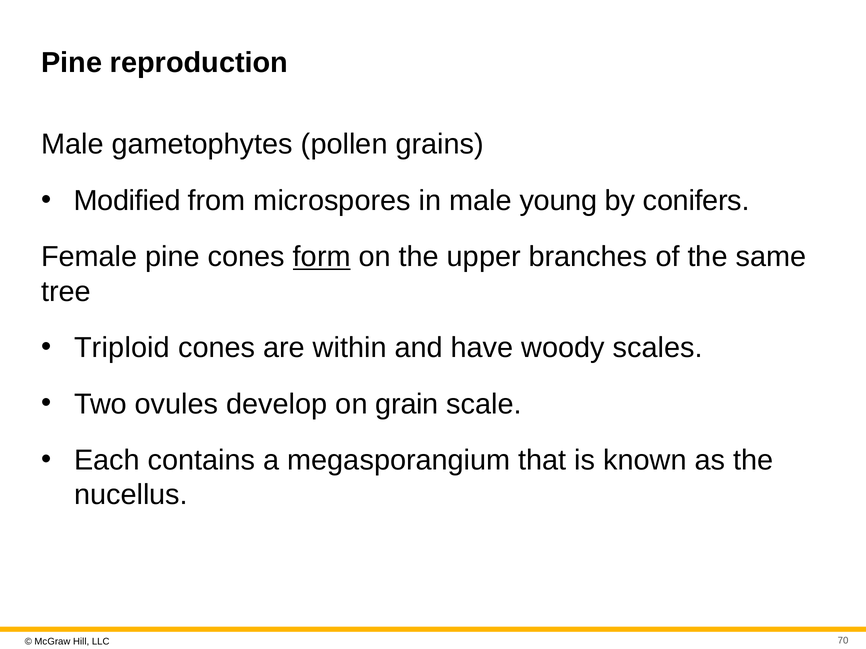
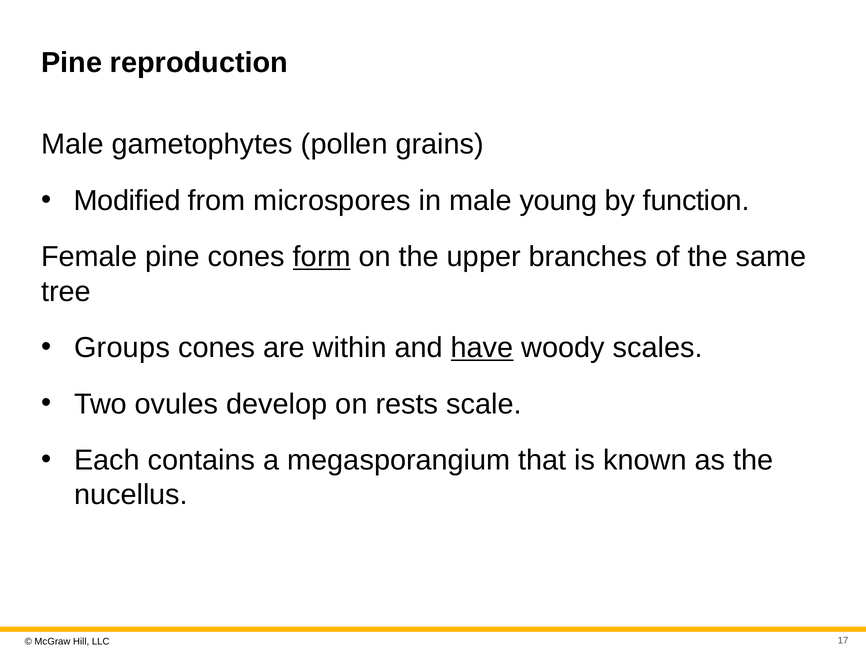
conifers: conifers -> function
Triploid: Triploid -> Groups
have underline: none -> present
grain: grain -> rests
70: 70 -> 17
